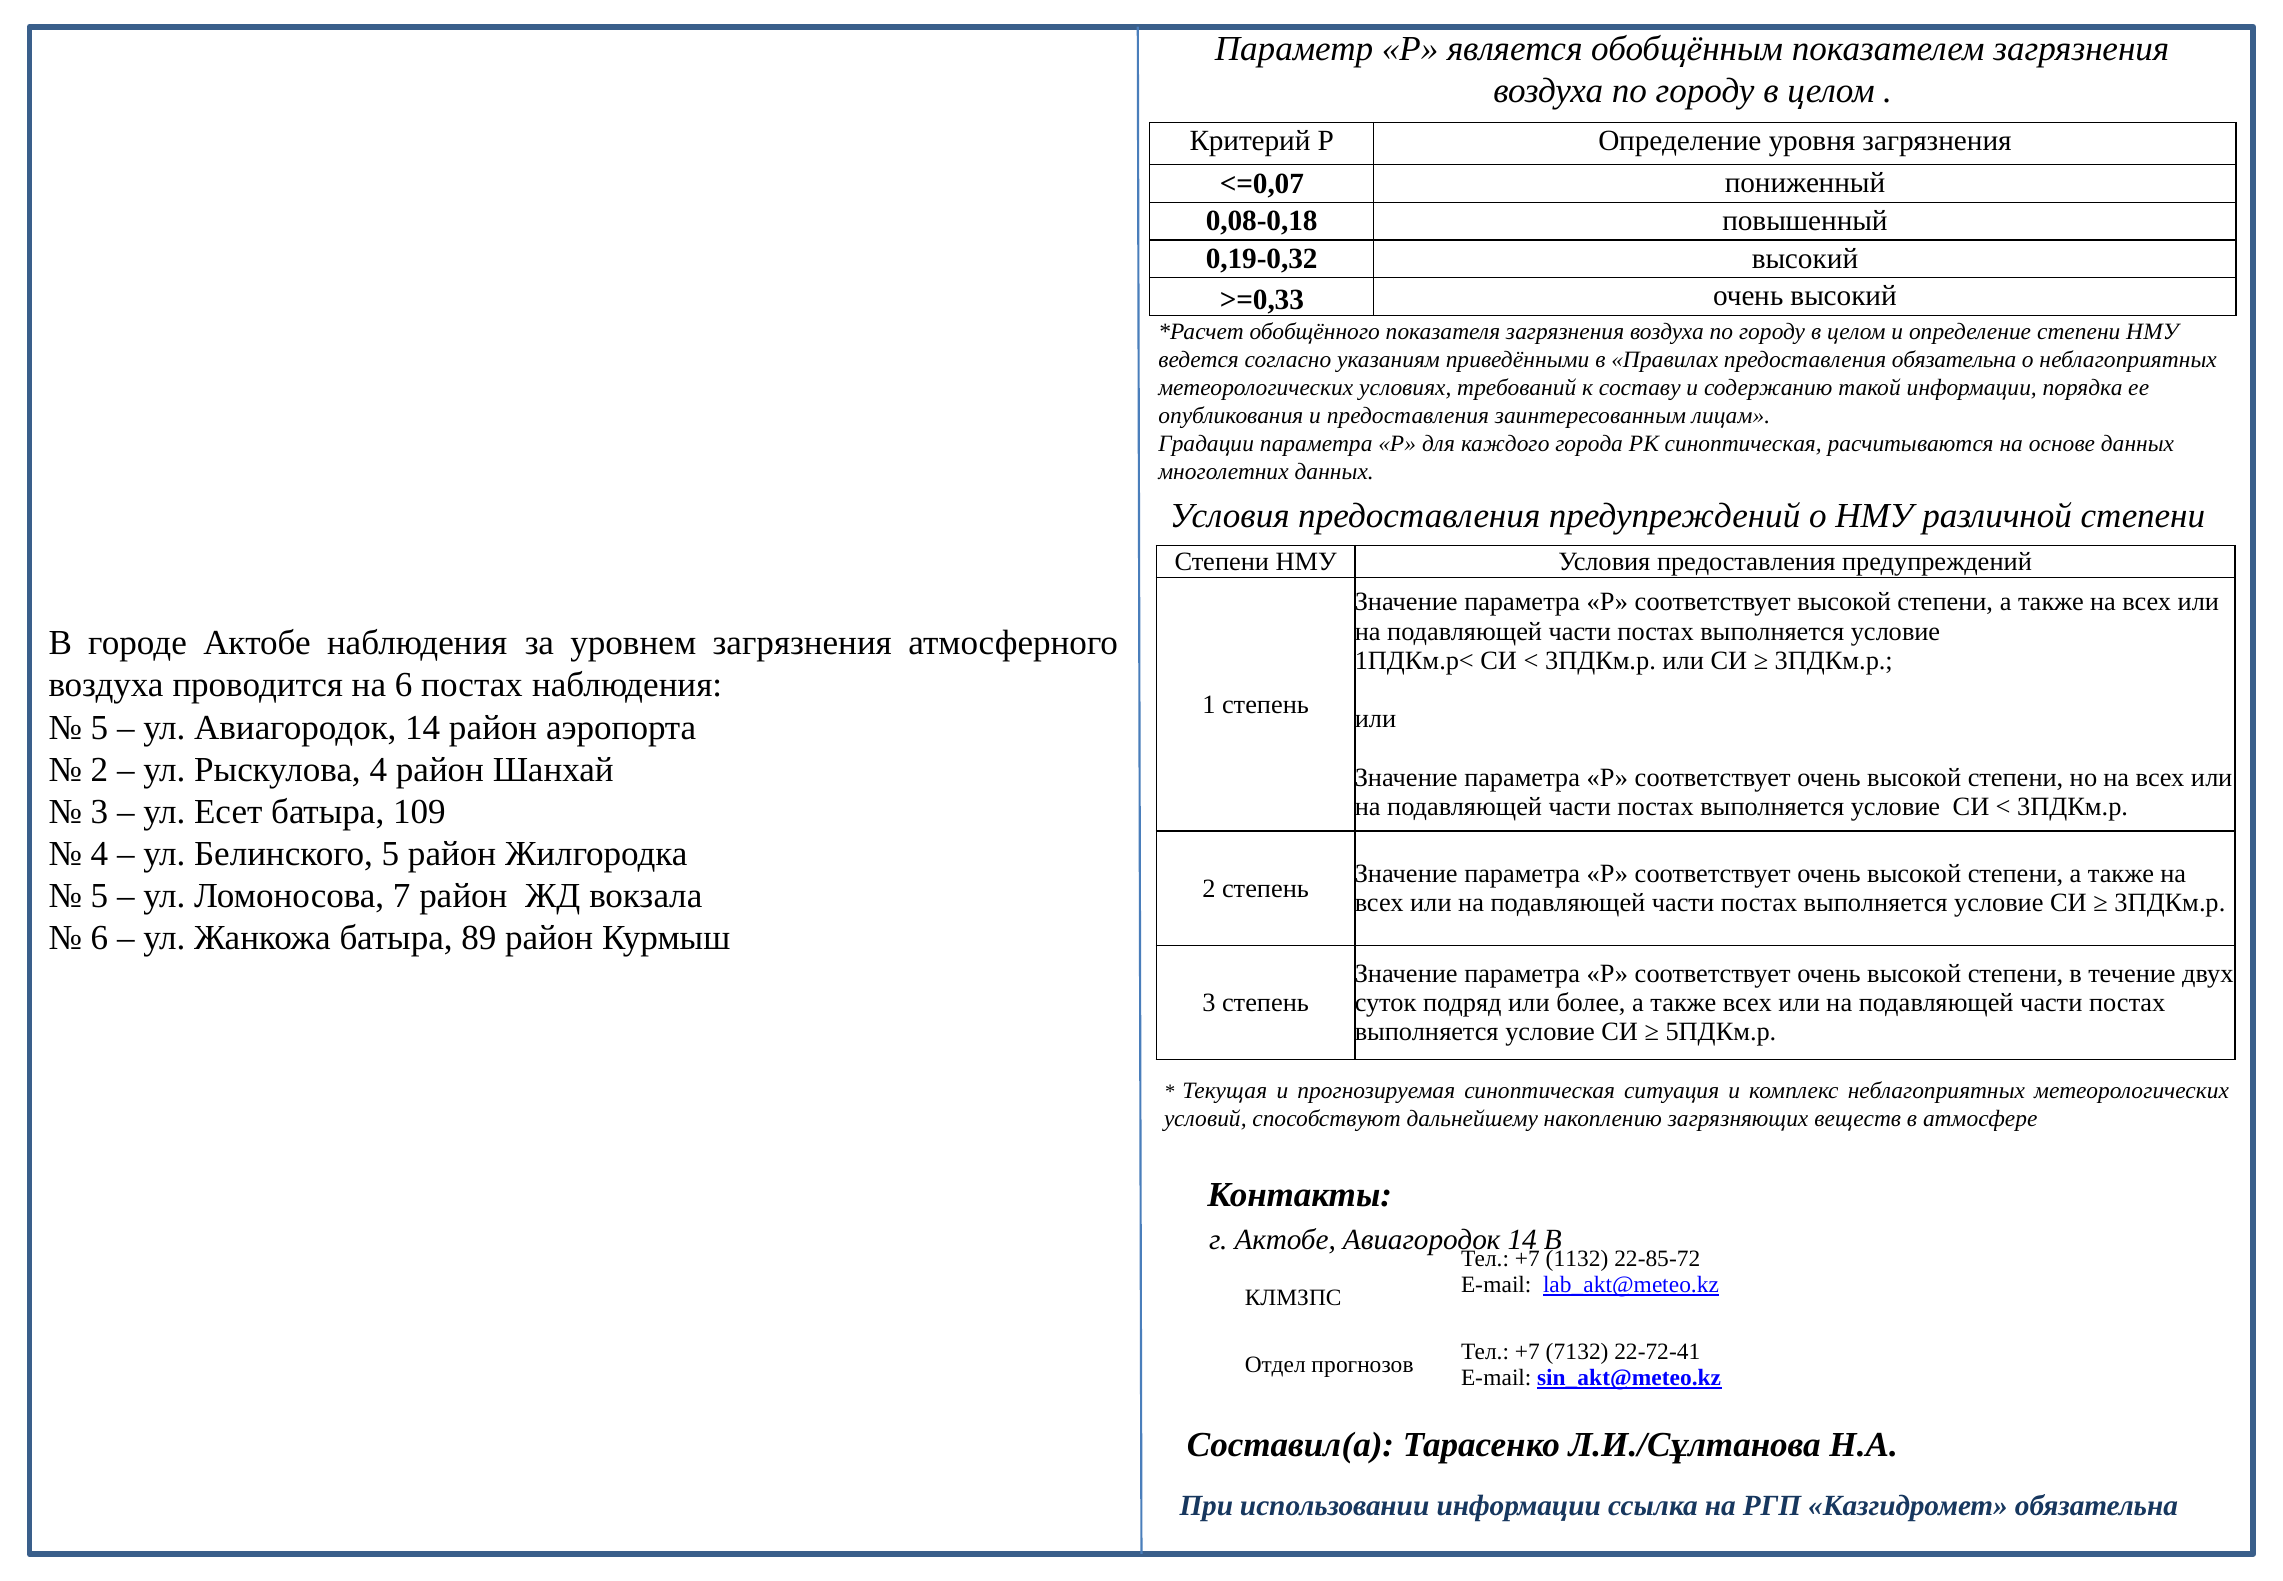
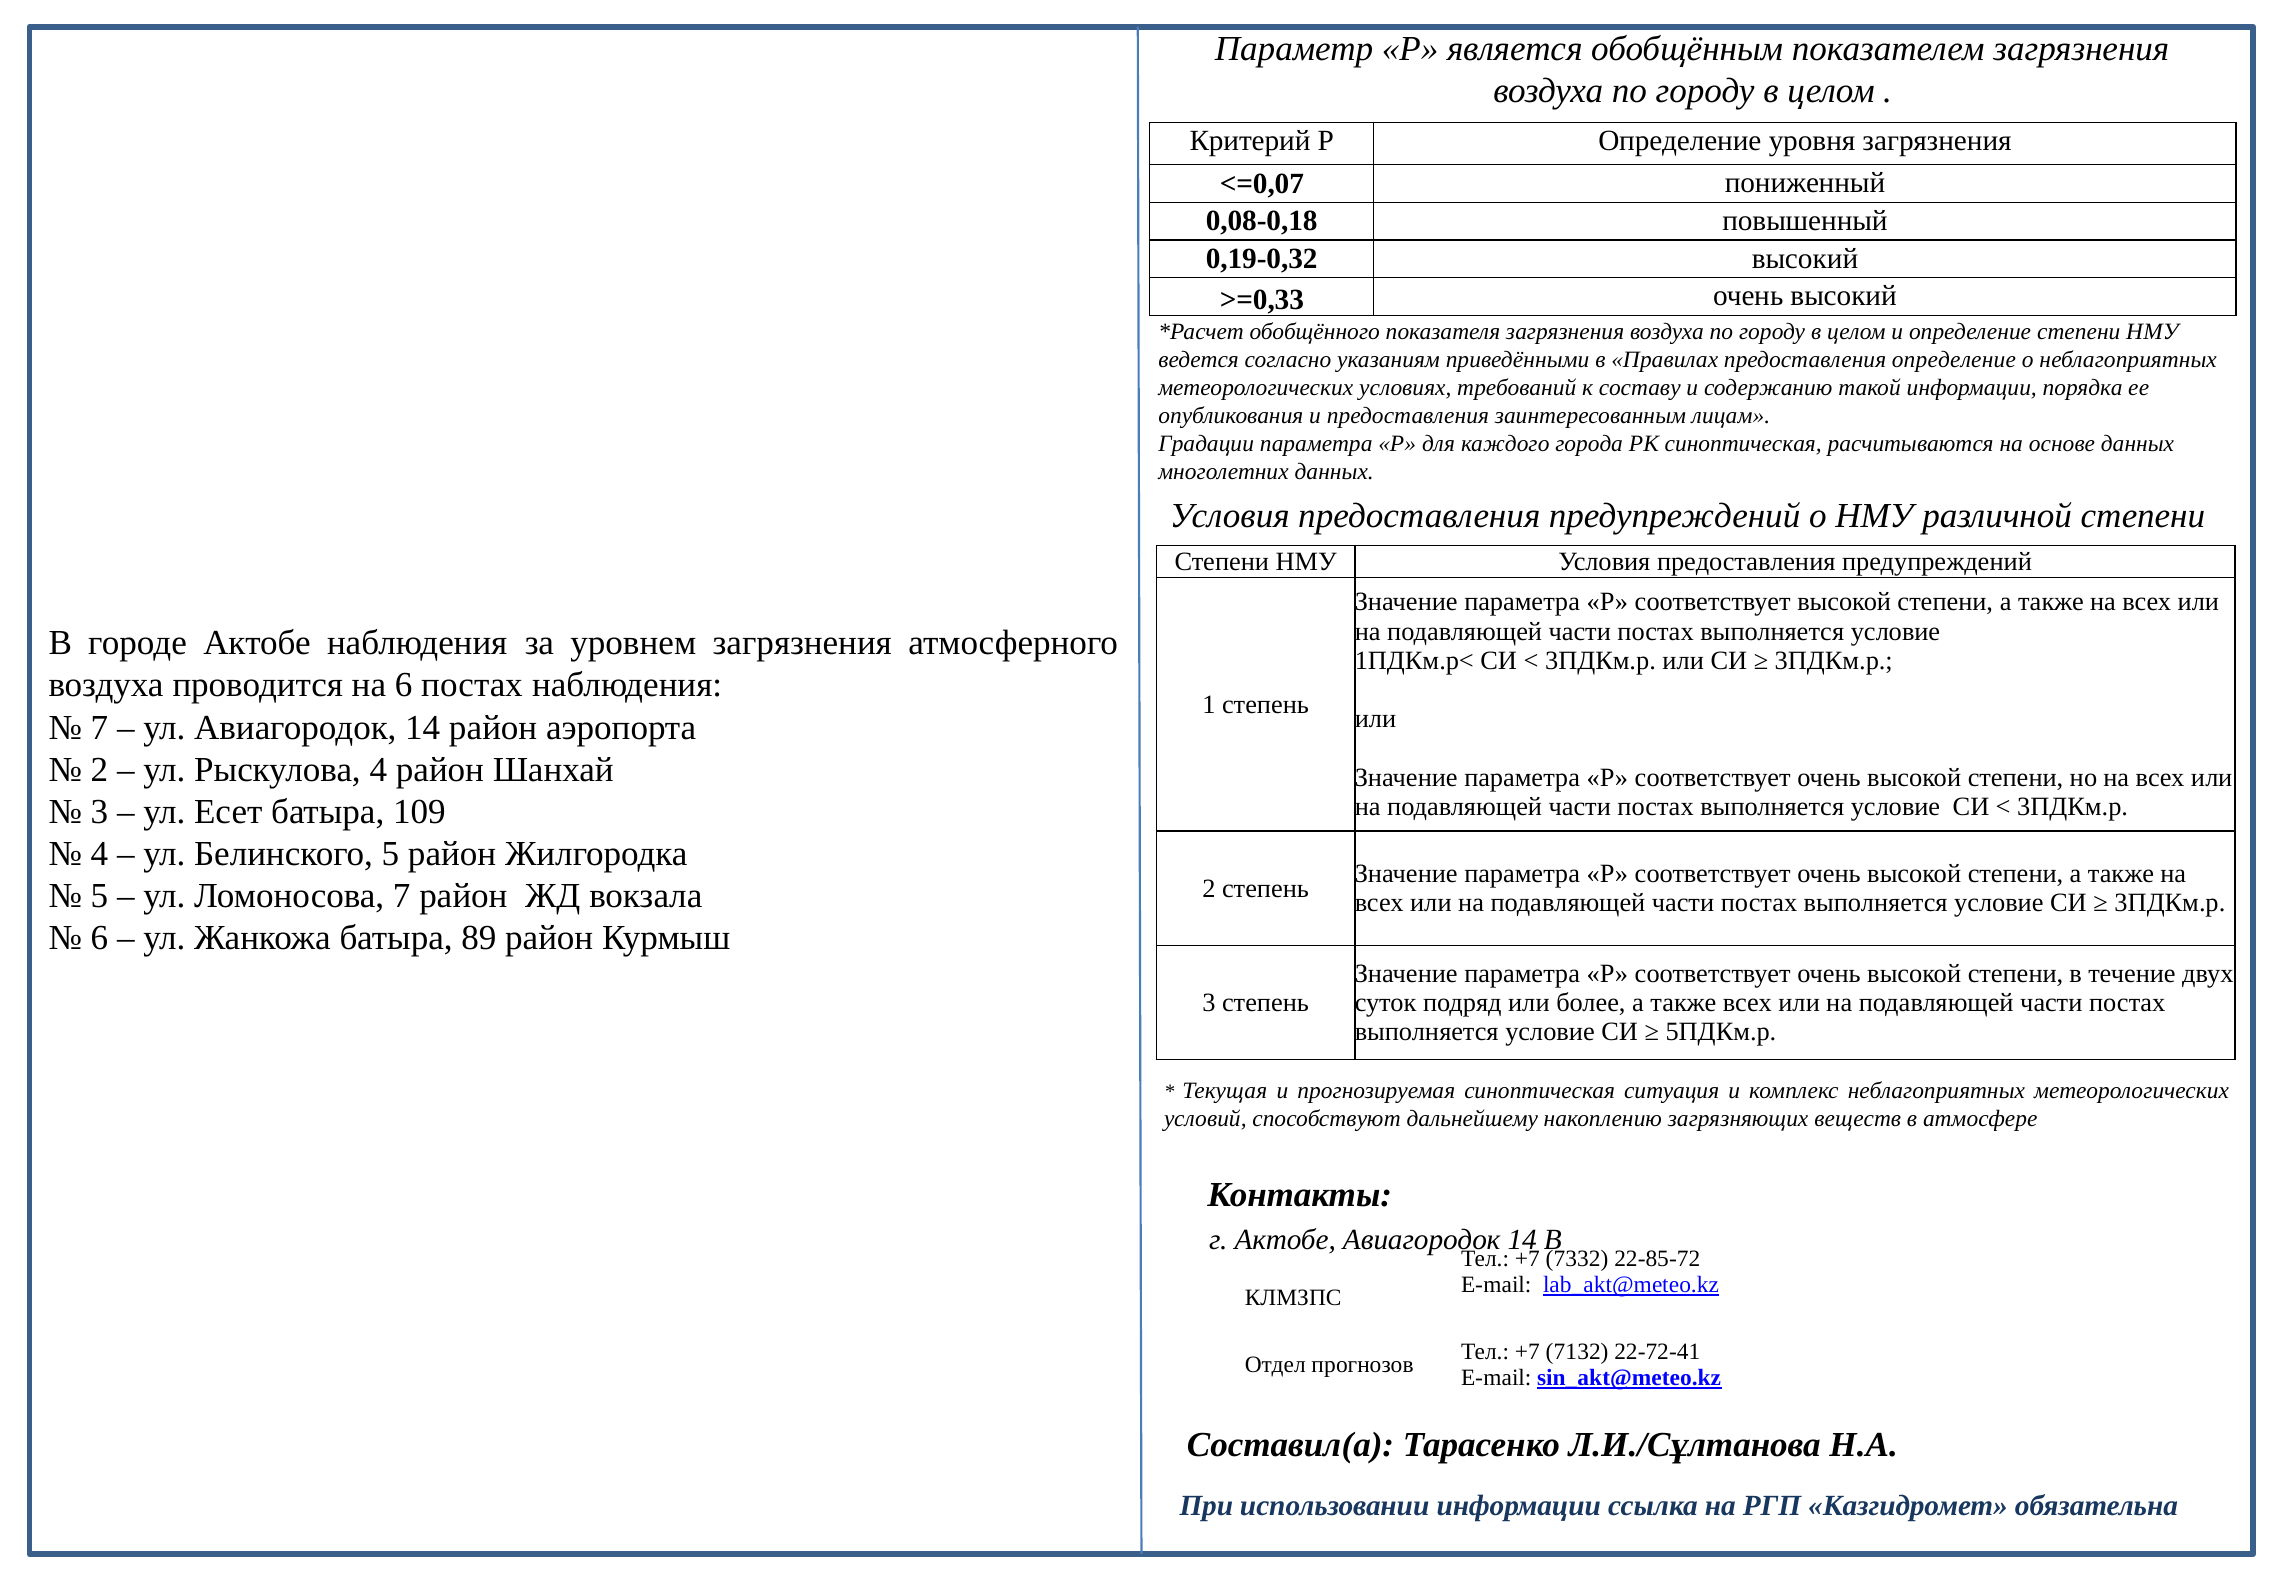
предоставления обязательна: обязательна -> определение
5 at (99, 727): 5 -> 7
1132: 1132 -> 7332
